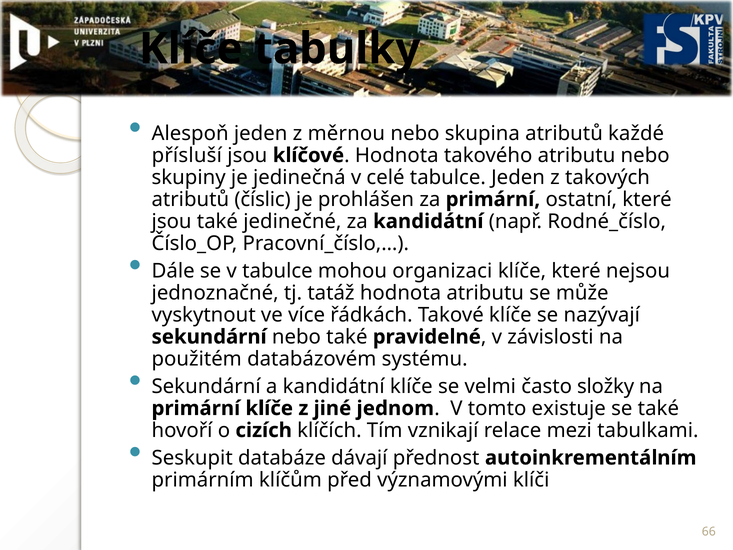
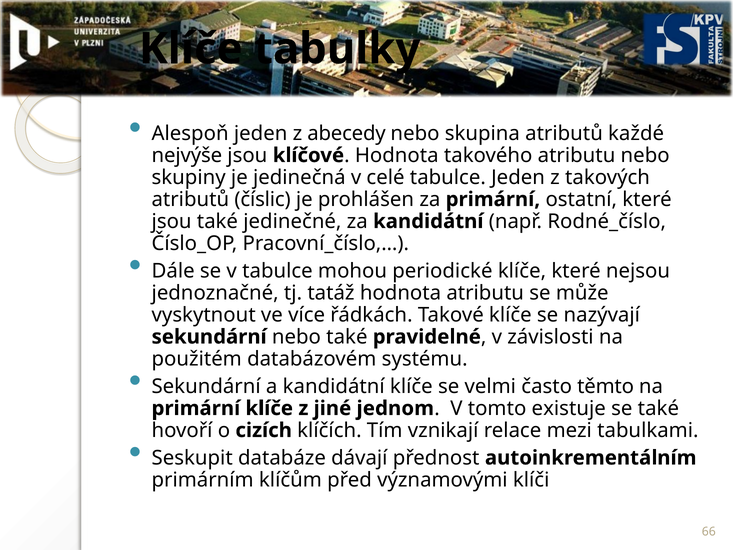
měrnou: měrnou -> abecedy
přísluší: přísluší -> nejvýše
organizaci: organizaci -> periodické
složky: složky -> těmto
